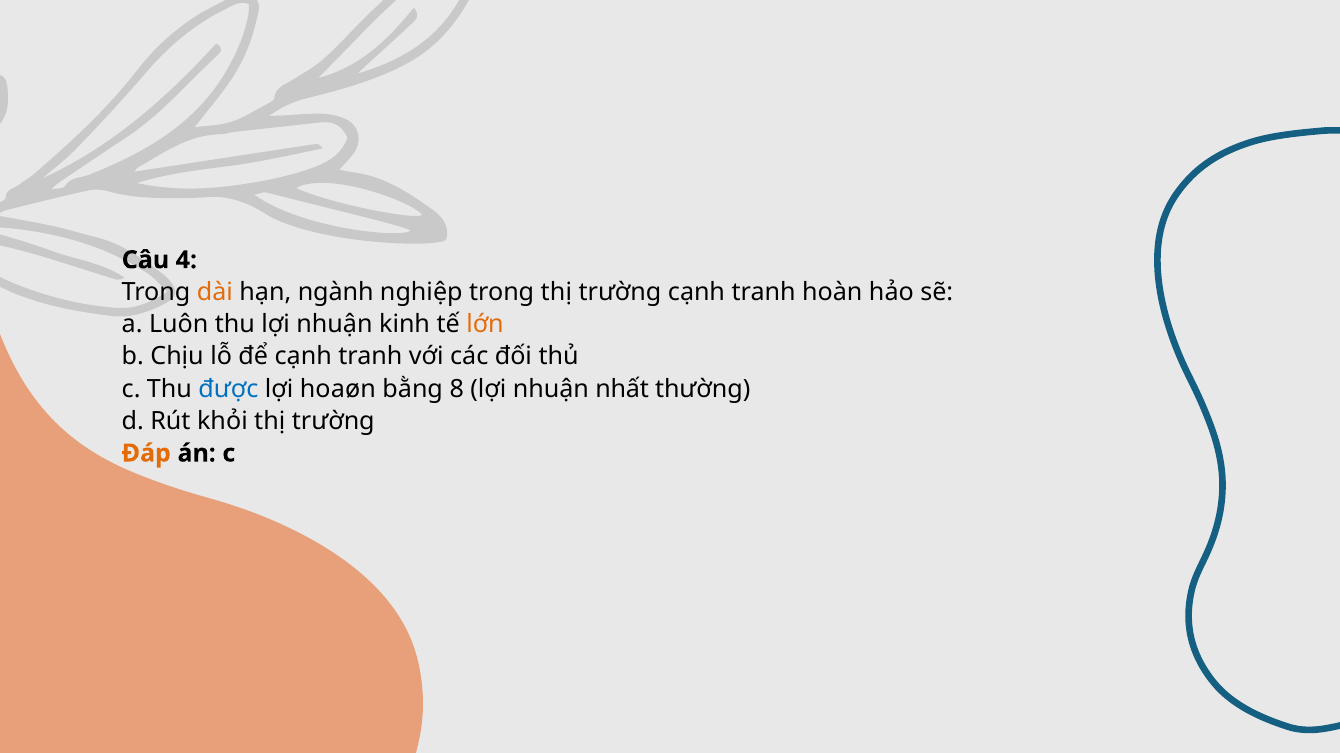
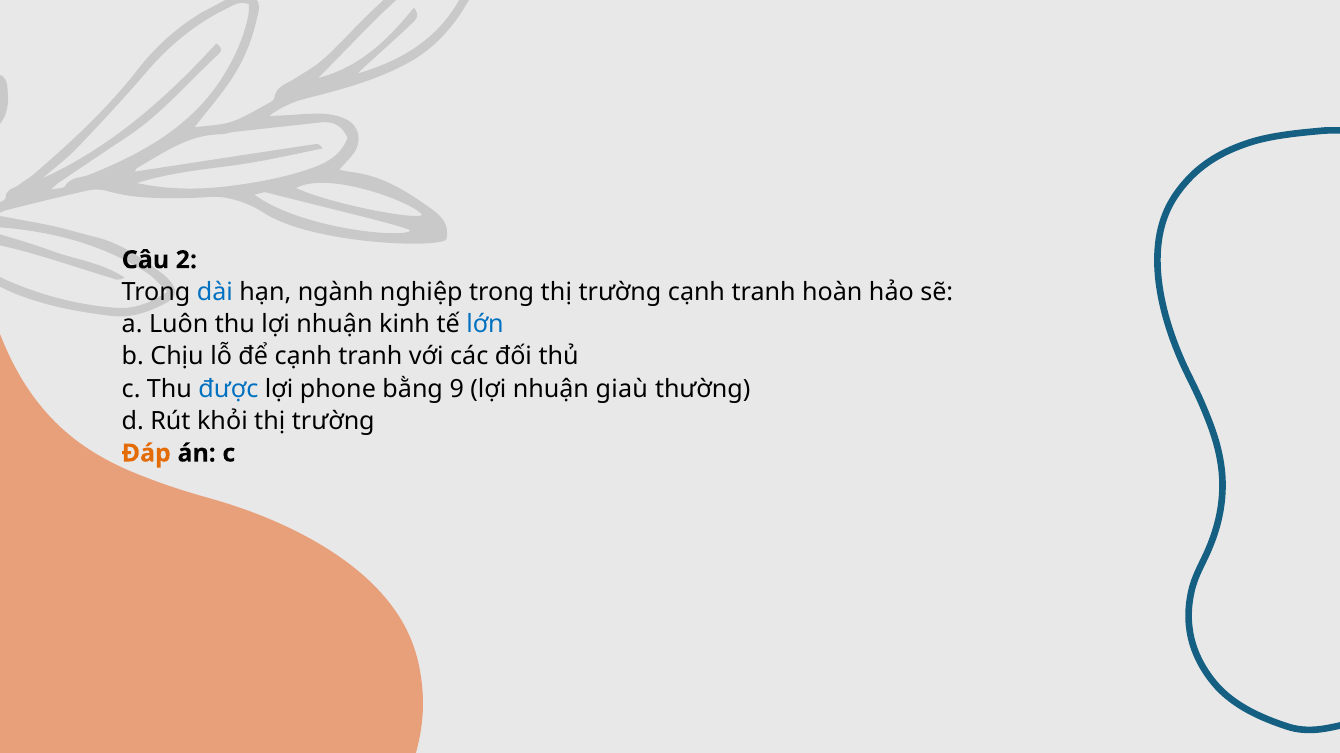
4: 4 -> 2
dài colour: orange -> blue
lớn colour: orange -> blue
hoaøn: hoaøn -> phone
8: 8 -> 9
nhất: nhất -> giaù
